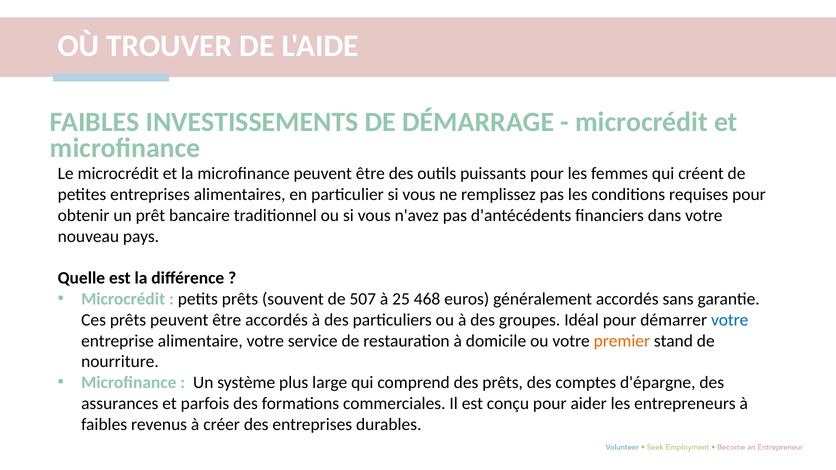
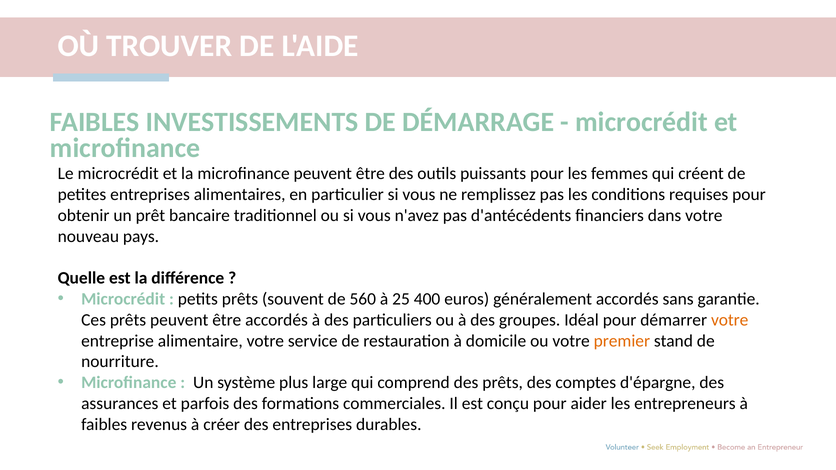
507: 507 -> 560
468: 468 -> 400
votre at (730, 320) colour: blue -> orange
